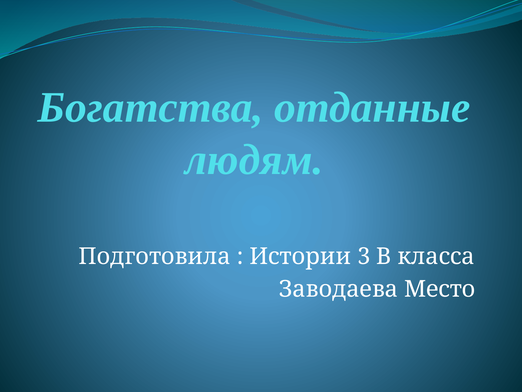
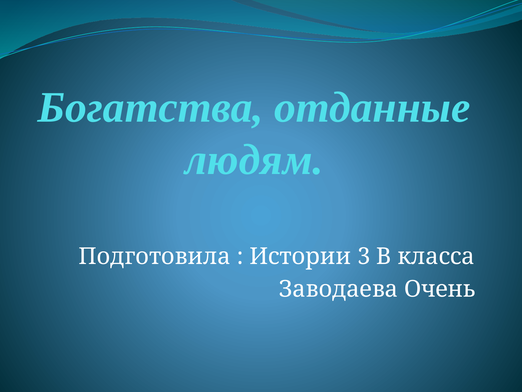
Место: Место -> Очень
